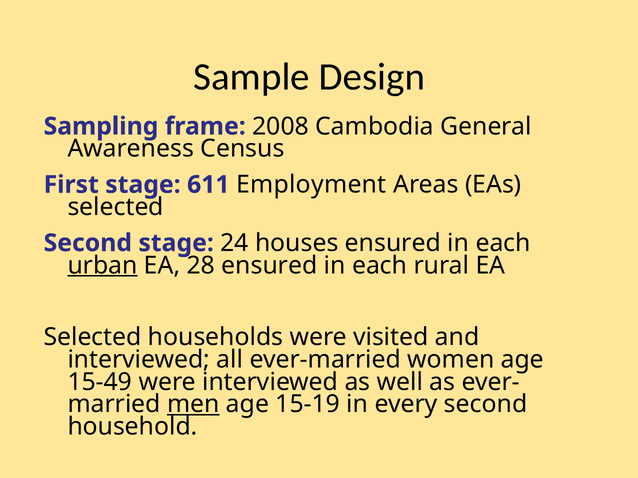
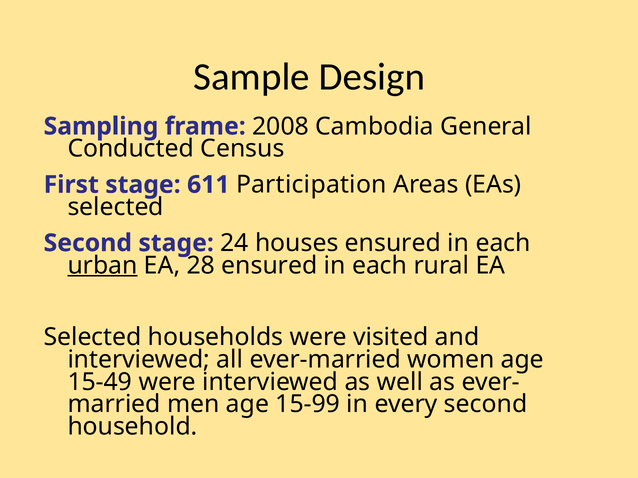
Awareness: Awareness -> Conducted
Employment: Employment -> Participation
men underline: present -> none
15-19: 15-19 -> 15-99
